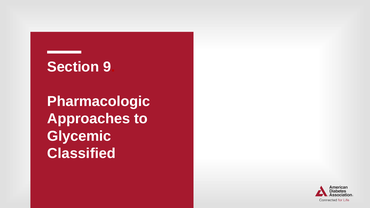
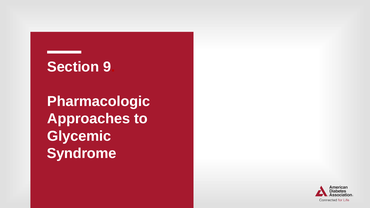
Classified: Classified -> Syndrome
